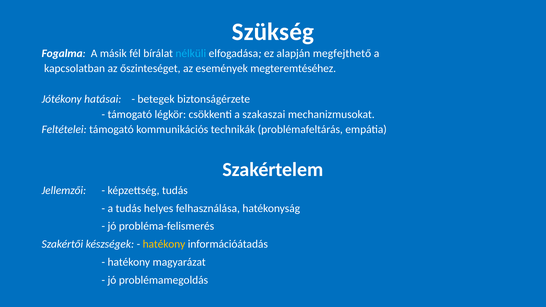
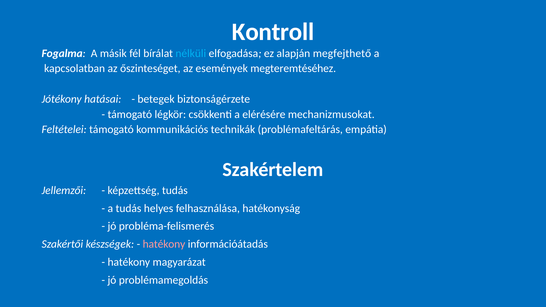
Szükség: Szükség -> Kontroll
szakaszai: szakaszai -> elérésére
hatékony at (164, 244) colour: yellow -> pink
